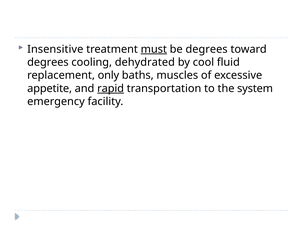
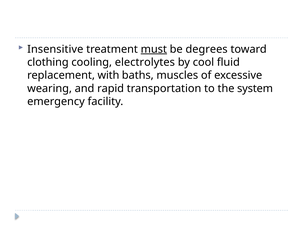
degrees at (48, 62): degrees -> clothing
dehydrated: dehydrated -> electrolytes
only: only -> with
appetite: appetite -> wearing
rapid underline: present -> none
